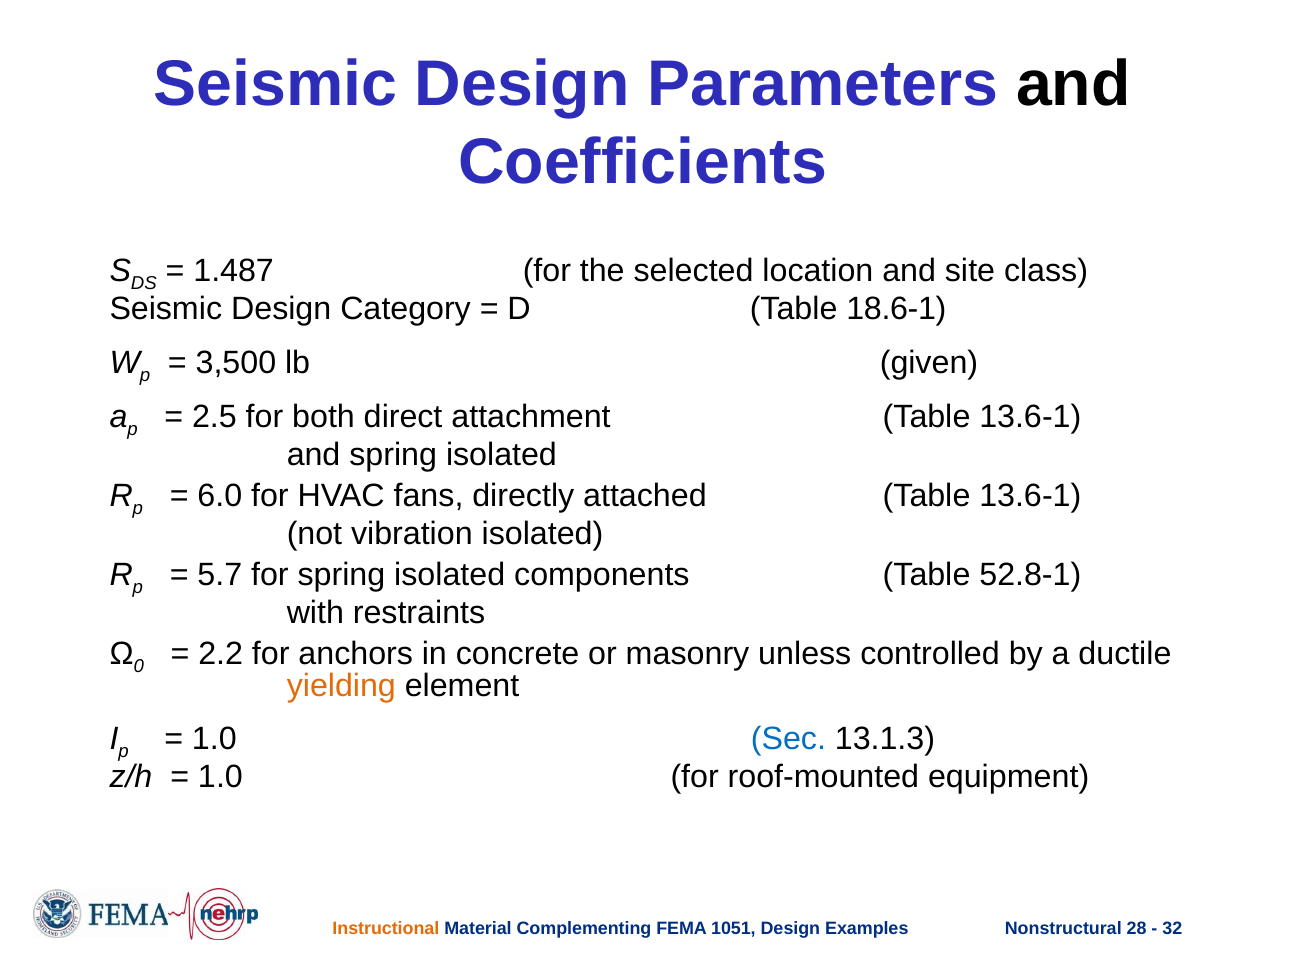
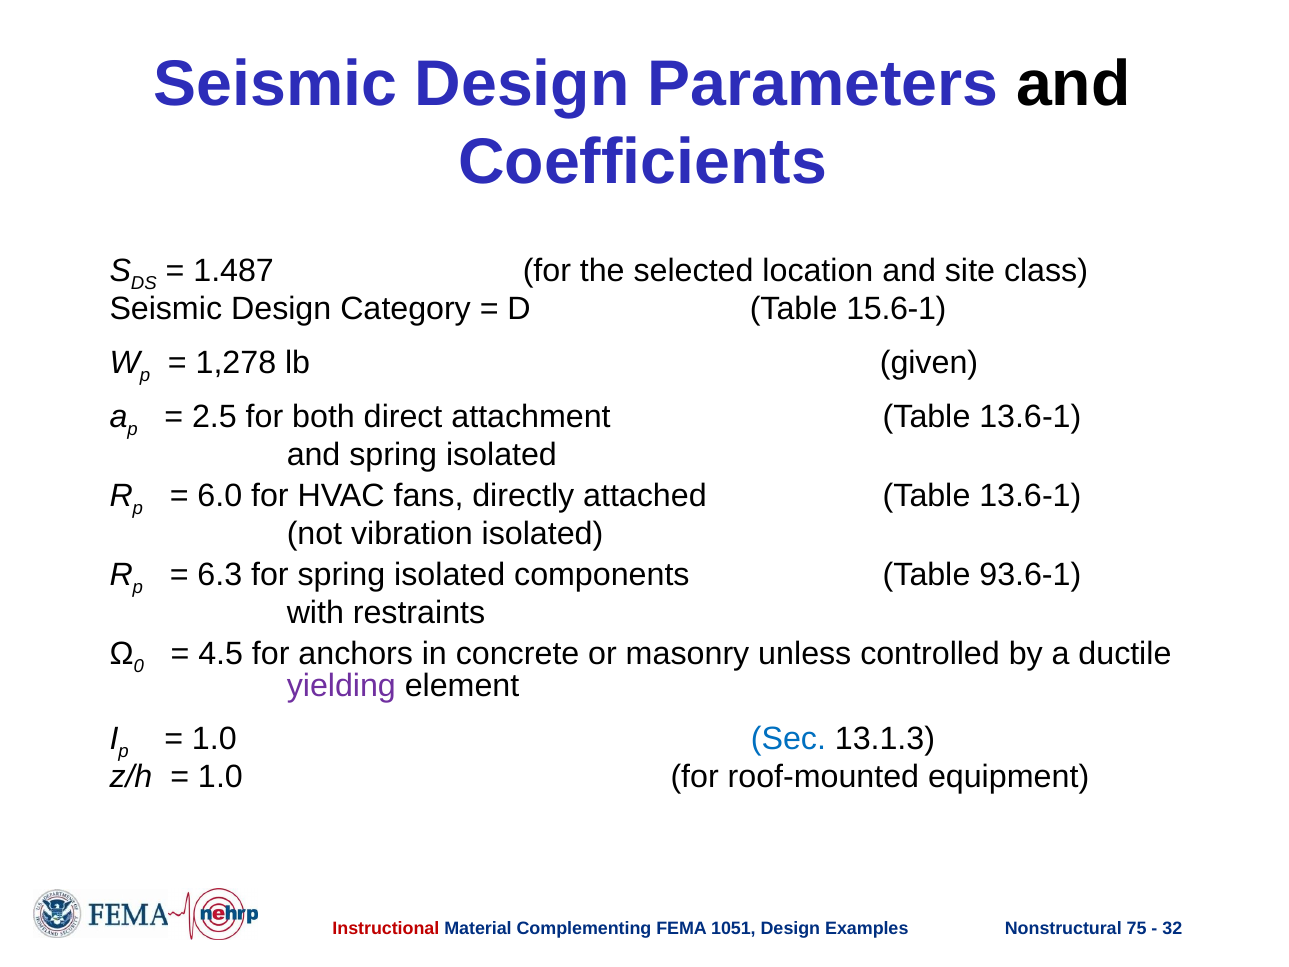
18.6-1: 18.6-1 -> 15.6-1
3,500: 3,500 -> 1,278
5.7: 5.7 -> 6.3
52.8-1: 52.8-1 -> 93.6-1
2.2: 2.2 -> 4.5
yielding colour: orange -> purple
Instructional colour: orange -> red
28: 28 -> 75
